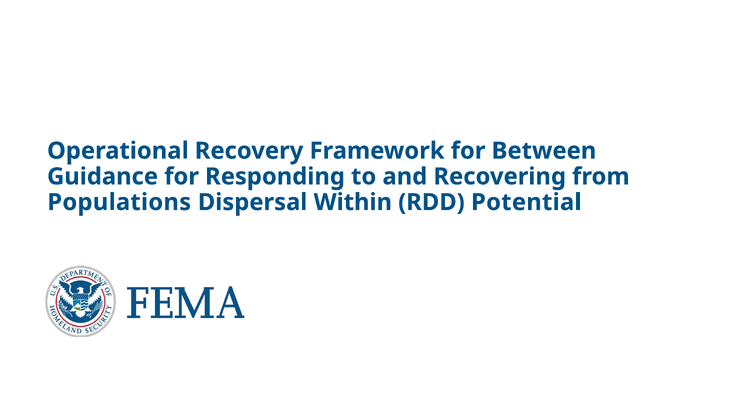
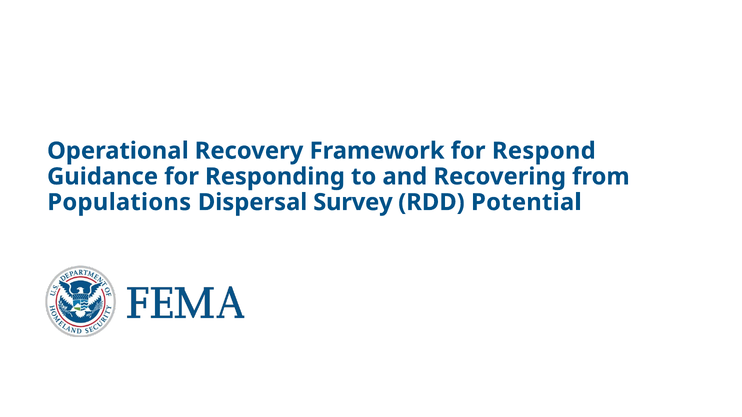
Between: Between -> Respond
Within: Within -> Survey
